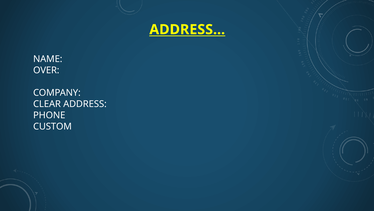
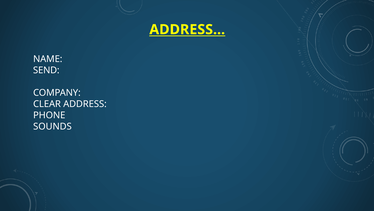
OVER: OVER -> SEND
CUSTOM: CUSTOM -> SOUNDS
